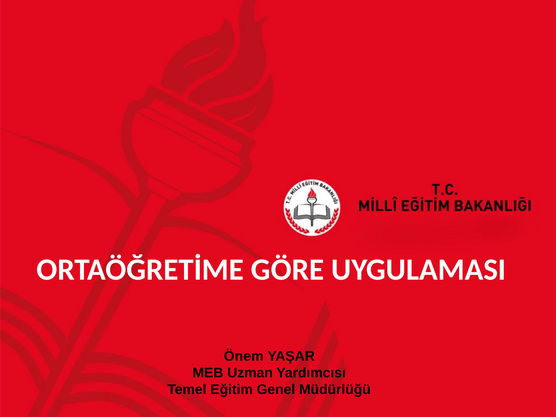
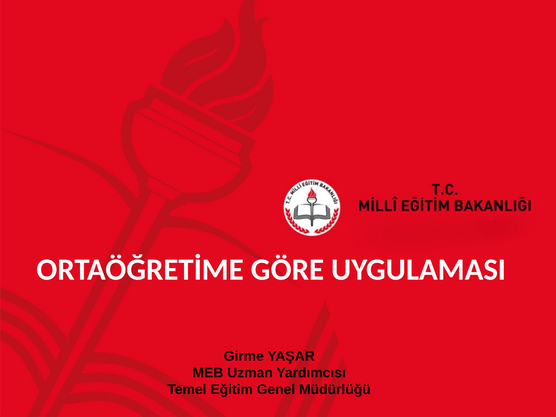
Önem: Önem -> Girme
